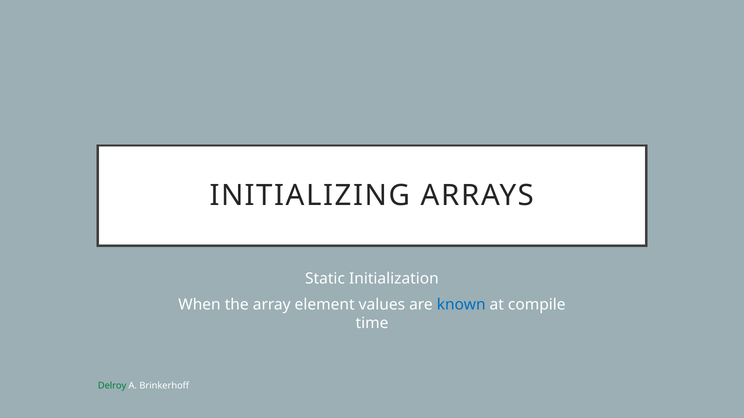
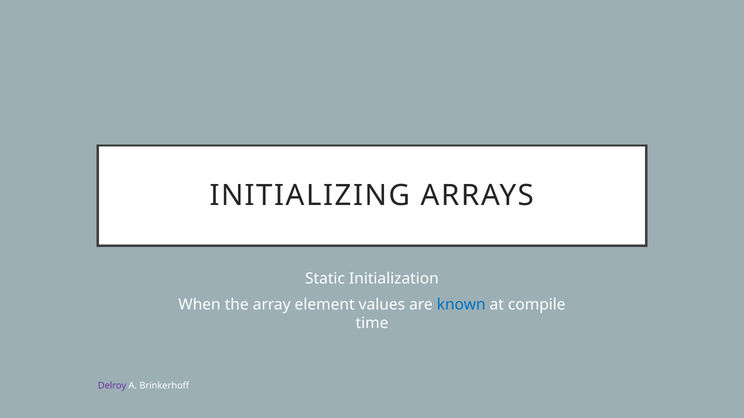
Delroy colour: green -> purple
